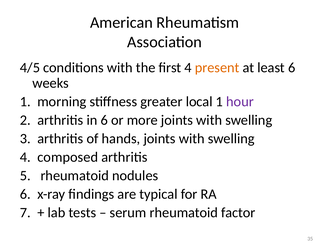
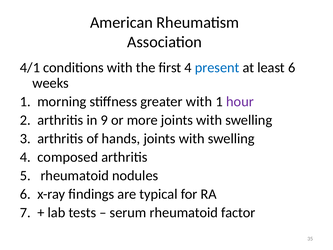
4/5: 4/5 -> 4/1
present colour: orange -> blue
greater local: local -> with
in 6: 6 -> 9
